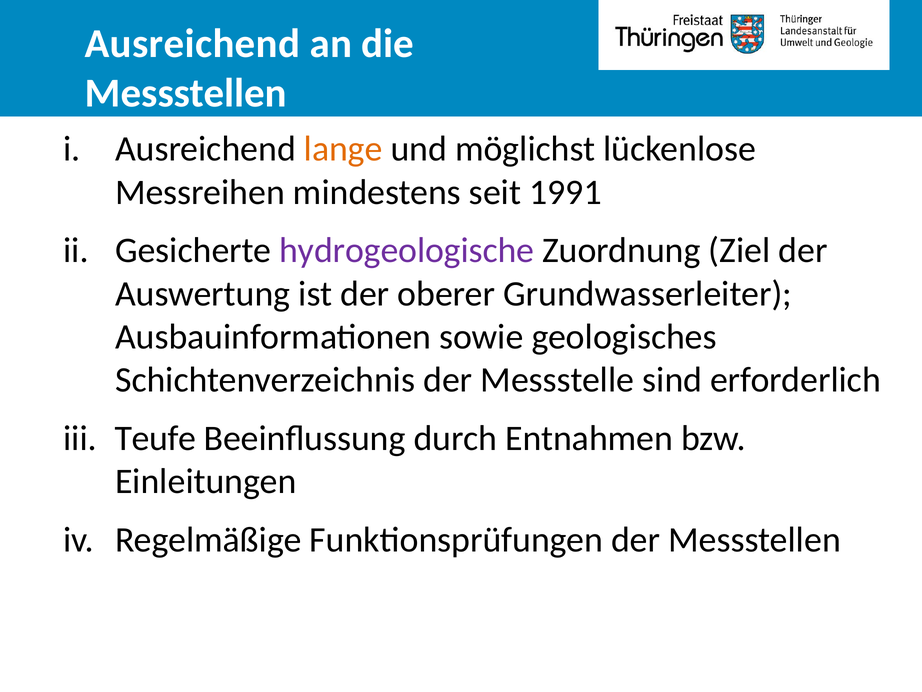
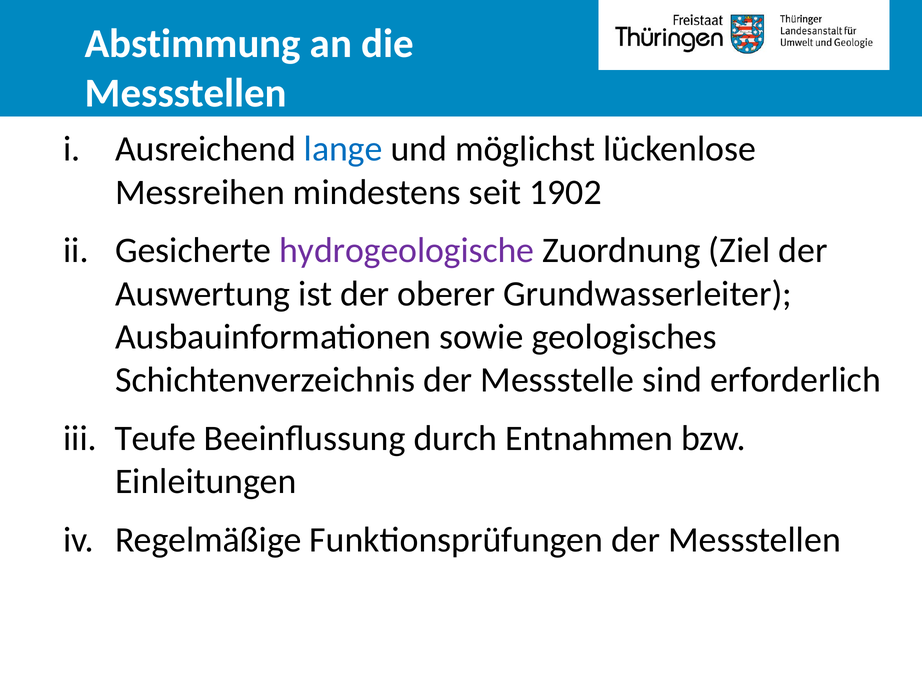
Ausreichend at (193, 44): Ausreichend -> Abstimmung
lange colour: orange -> blue
1991: 1991 -> 1902
